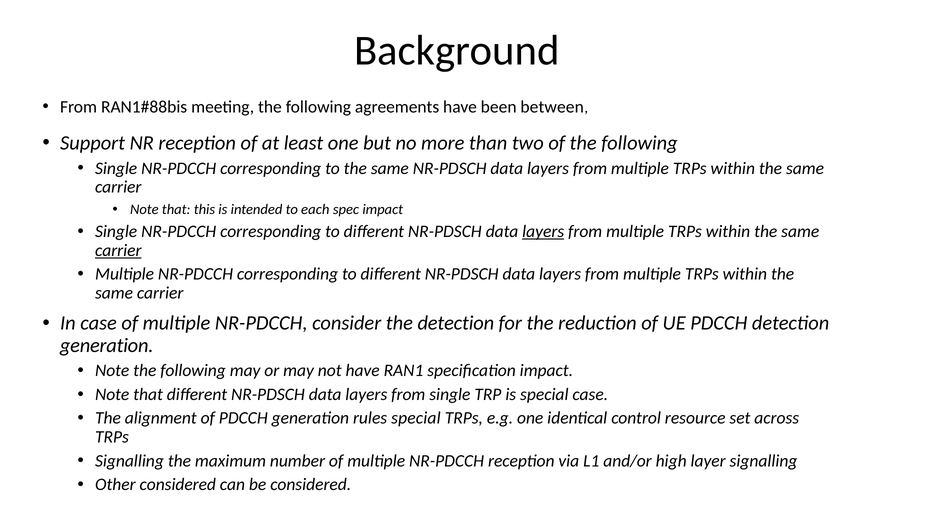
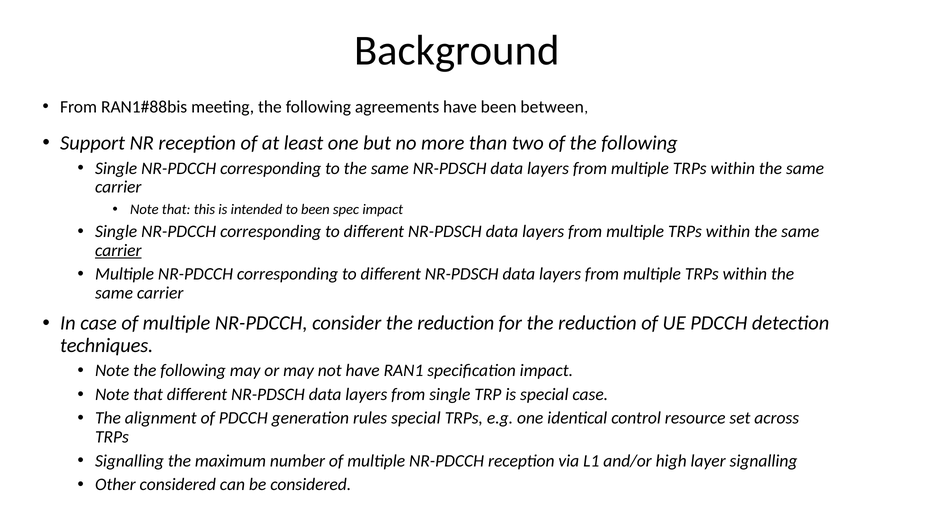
to each: each -> been
layers at (543, 231) underline: present -> none
consider the detection: detection -> reduction
generation at (107, 345): generation -> techniques
